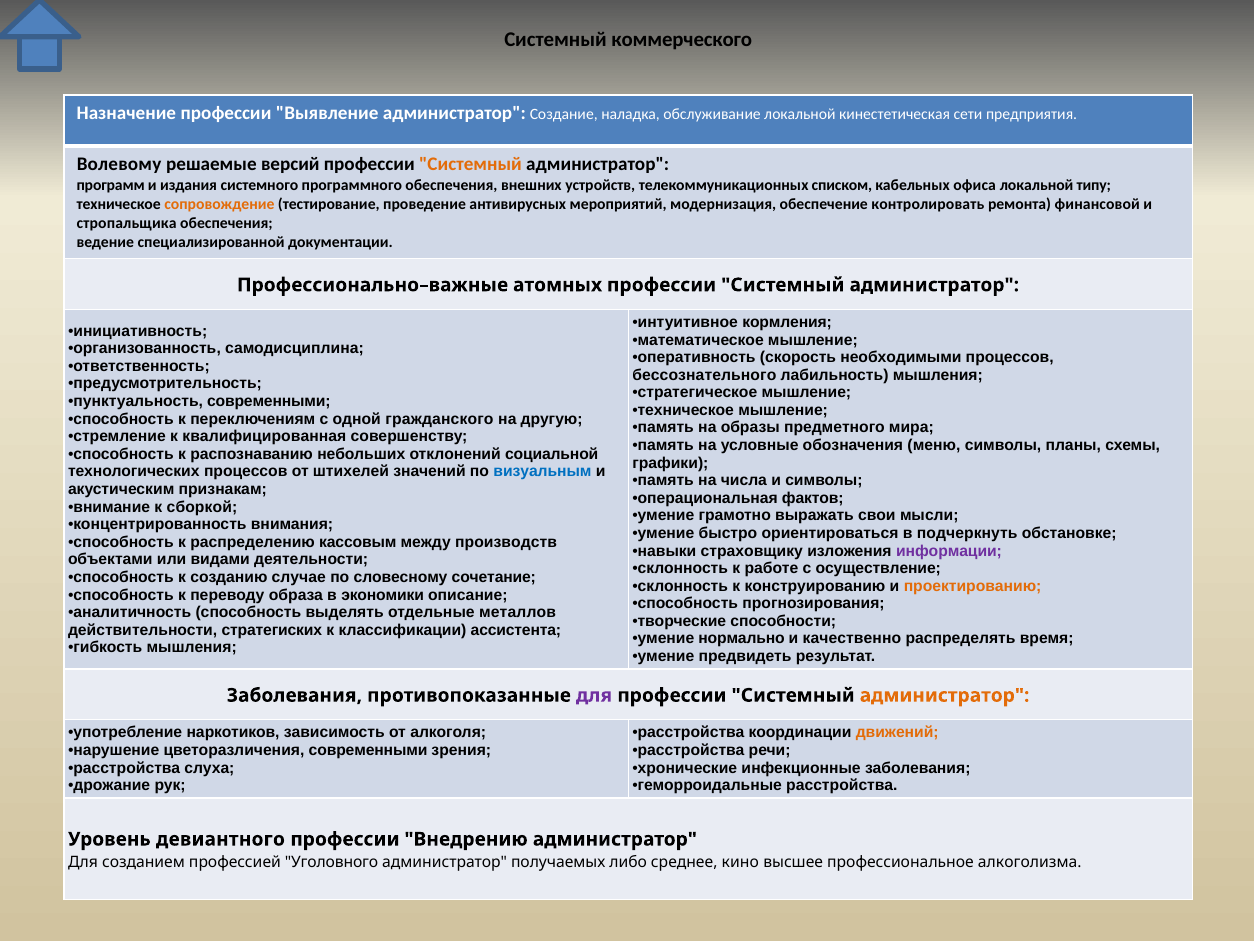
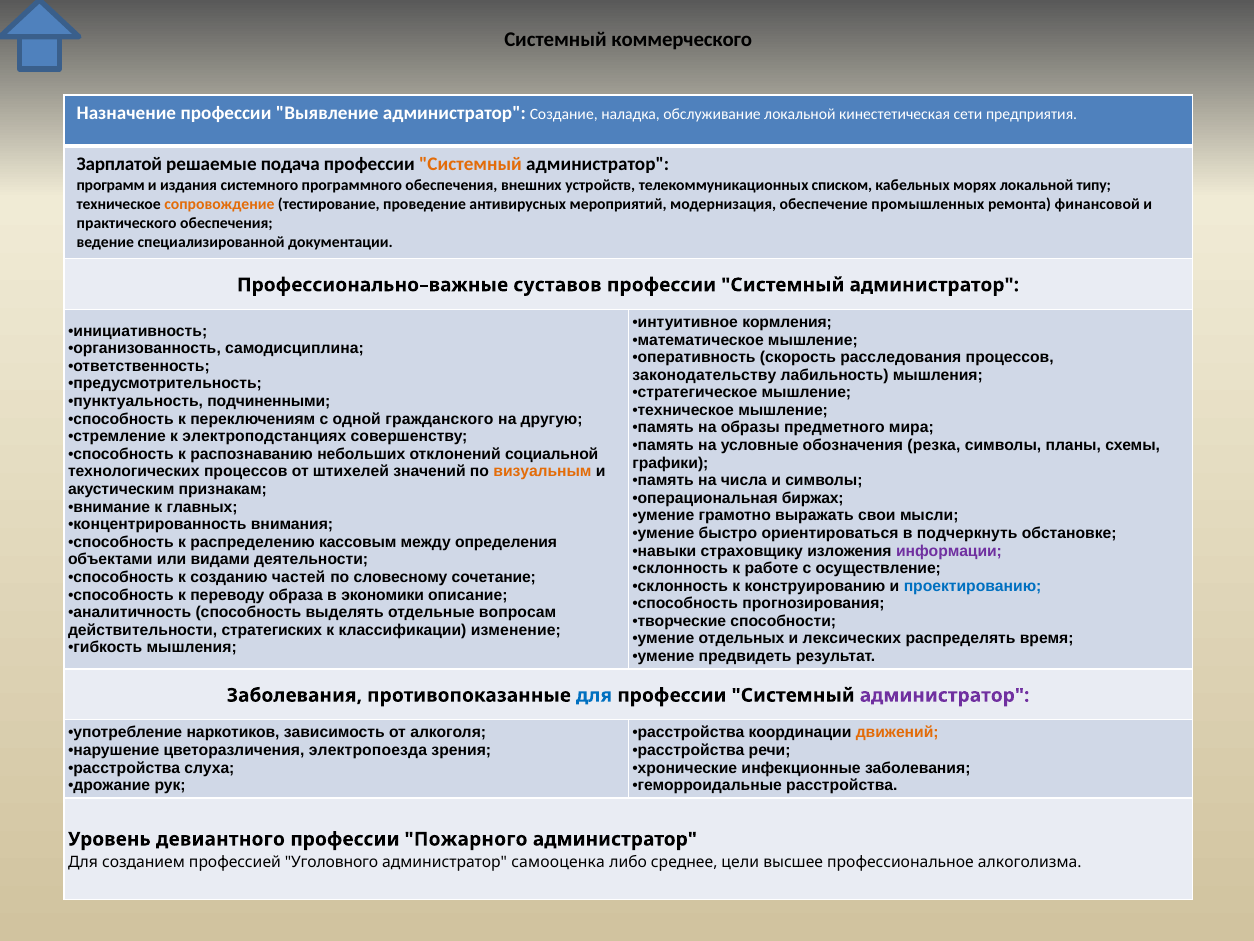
Волевому: Волевому -> Зарплатой
версий: версий -> подача
офиса: офиса -> морях
контролировать: контролировать -> промышленных
стропальщика: стропальщика -> практического
атомных: атомных -> суставов
необходимыми: необходимыми -> расследования
бессознательного: бессознательного -> законодательству
пунктуальность современными: современными -> подчиненными
квалифицированная: квалифицированная -> электроподстанциях
меню: меню -> резка
визуальным colour: blue -> orange
фактов: фактов -> биржах
сборкой: сборкой -> главных
производств: производств -> определения
случае: случае -> частей
проектированию colour: orange -> blue
металлов: металлов -> вопросам
ассистента: ассистента -> изменение
нормально: нормально -> отдельных
качественно: качественно -> лексических
для at (594, 695) colour: purple -> blue
администратор at (945, 695) colour: orange -> purple
цветоразличения современными: современными -> электропоезда
Внедрению: Внедрению -> Пожарного
получаемых: получаемых -> самооценка
кино: кино -> цели
